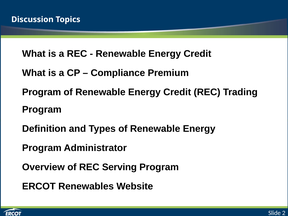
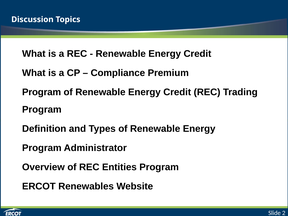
Serving: Serving -> Entities
